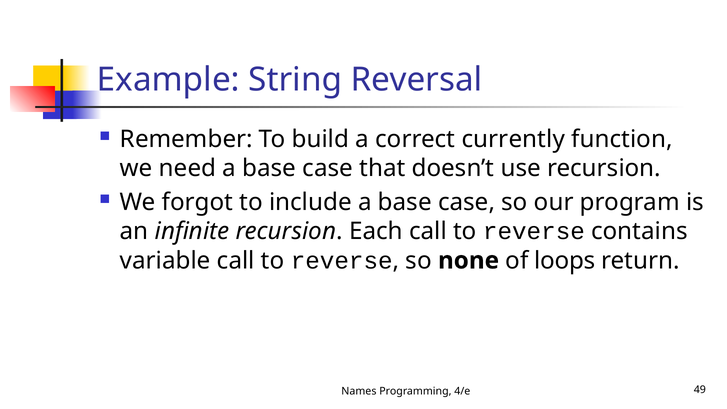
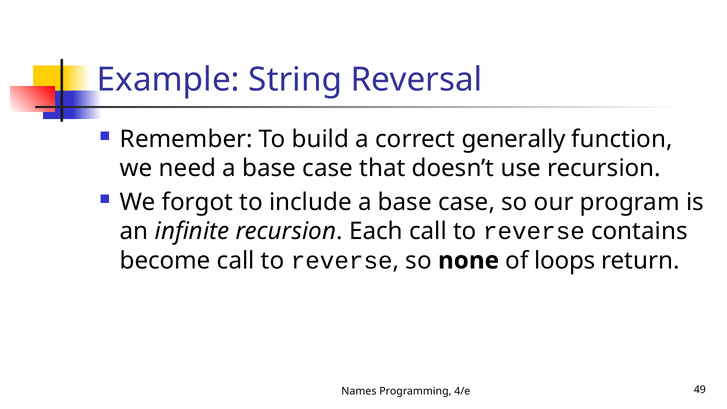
currently: currently -> generally
variable: variable -> become
